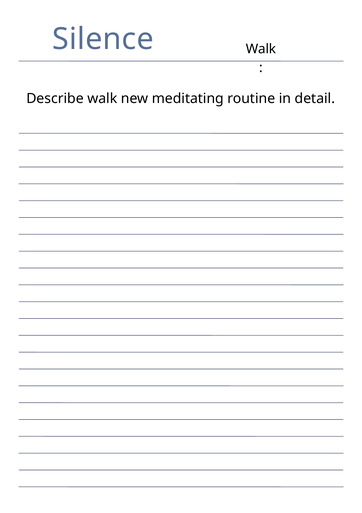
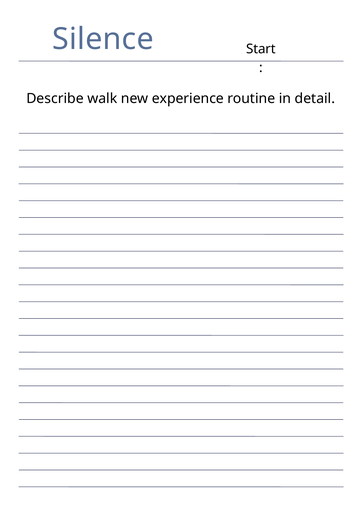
Walk at (261, 49): Walk -> Start
meditating: meditating -> experience
